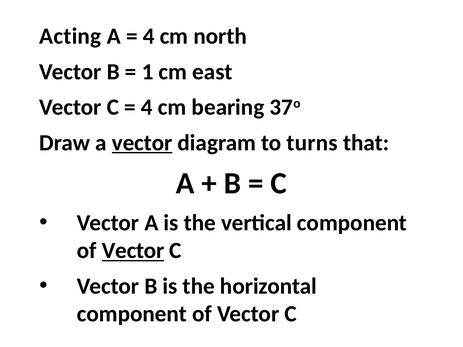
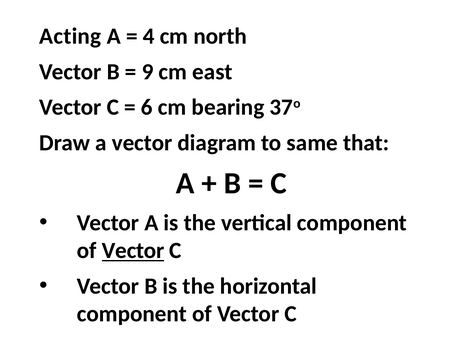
1: 1 -> 9
4 at (147, 107): 4 -> 6
vector at (142, 143) underline: present -> none
turns: turns -> same
